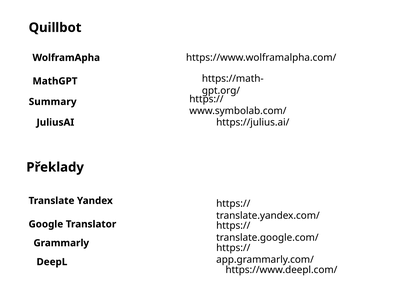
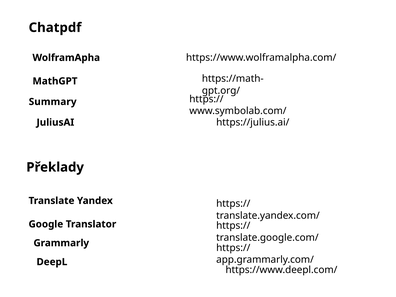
Quillbot: Quillbot -> Chatpdf
